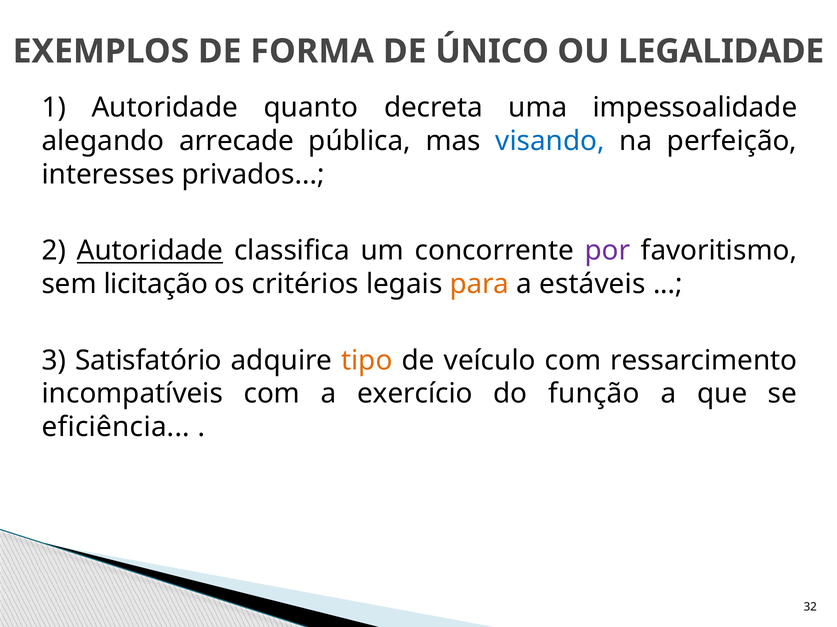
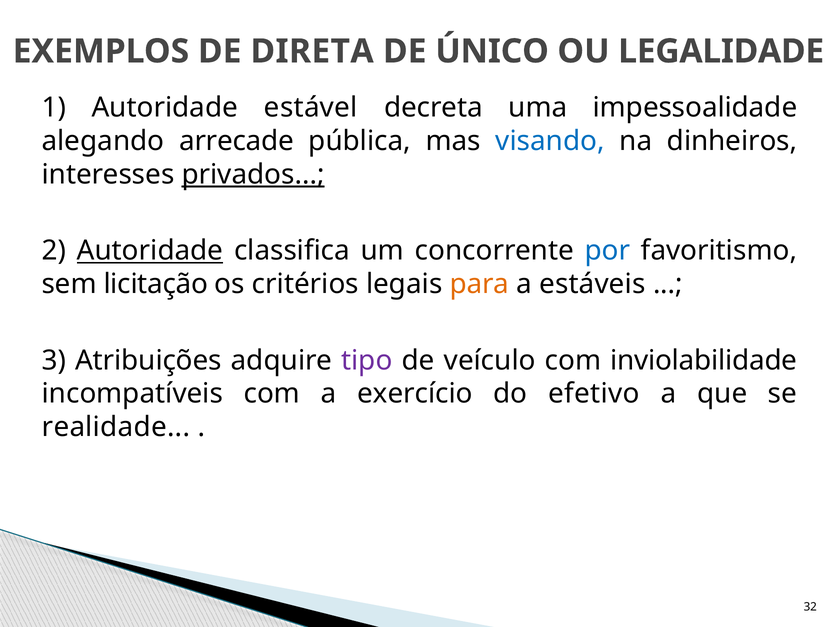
FORMA: FORMA -> DIRETA
quanto: quanto -> estável
perfeição: perfeição -> dinheiros
privados underline: none -> present
por colour: purple -> blue
Satisfatório: Satisfatório -> Atribuições
tipo colour: orange -> purple
ressarcimento: ressarcimento -> inviolabilidade
função: função -> efetivo
eficiência: eficiência -> realidade
